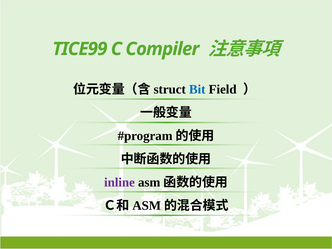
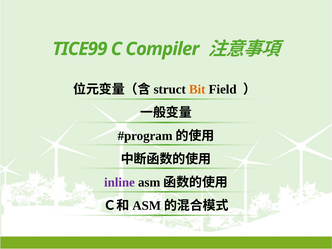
Bit colour: blue -> orange
